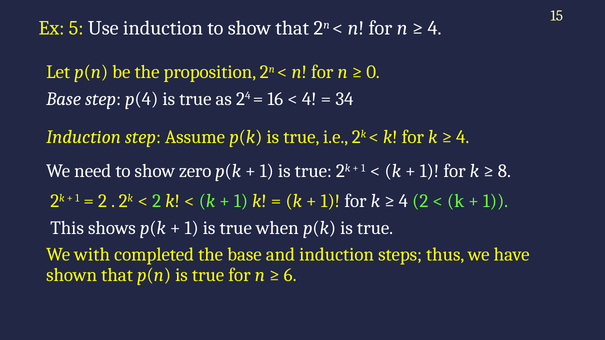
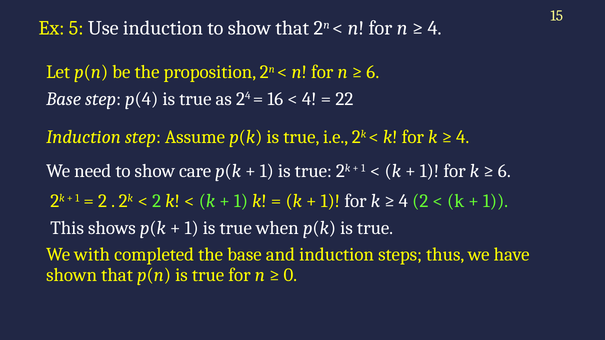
0 at (373, 72): 0 -> 6
34: 34 -> 22
zero: zero -> care
8 at (504, 171): 8 -> 6
6: 6 -> 0
